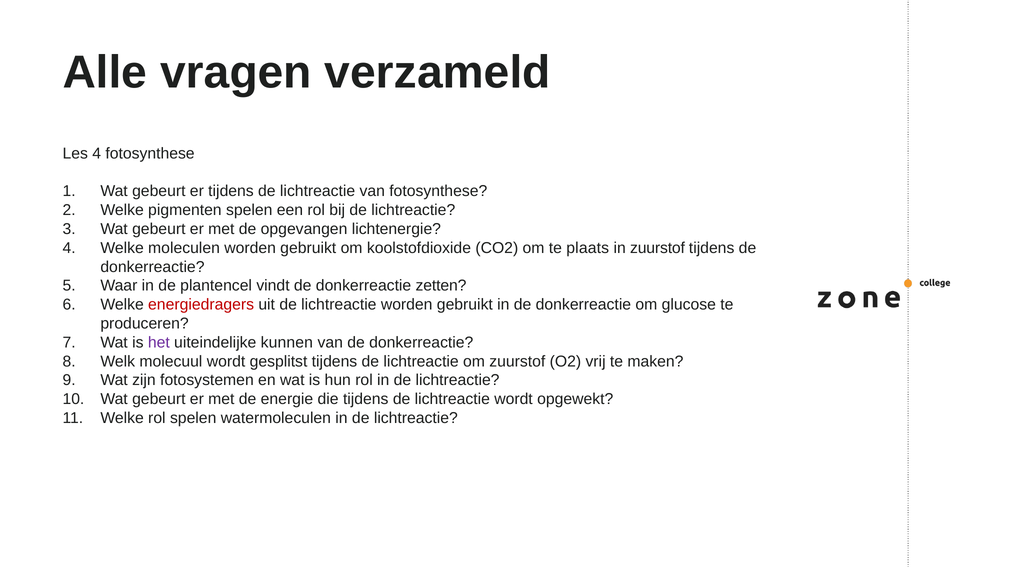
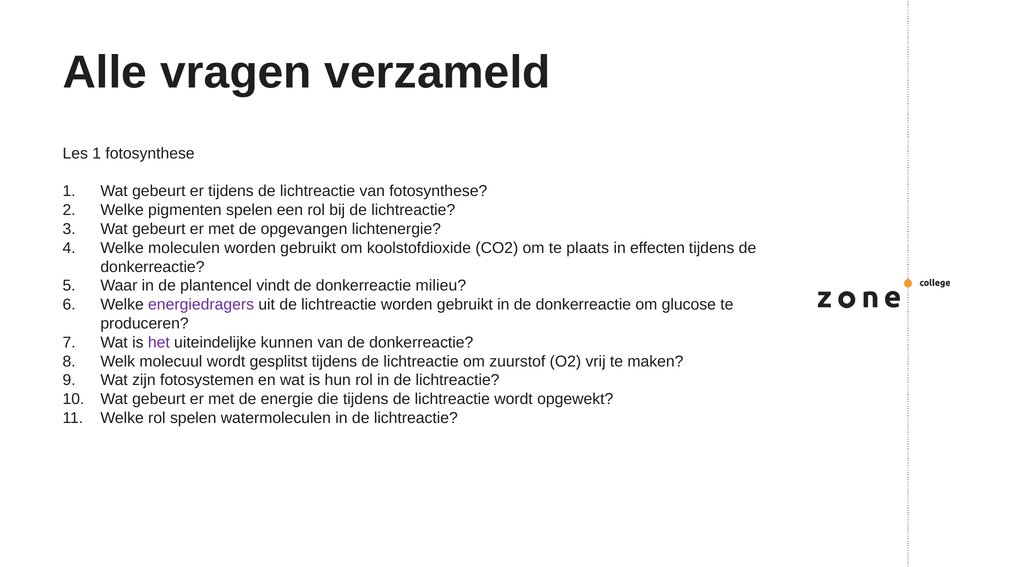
Les 4: 4 -> 1
in zuurstof: zuurstof -> effecten
zetten: zetten -> milieu
energiedragers colour: red -> purple
